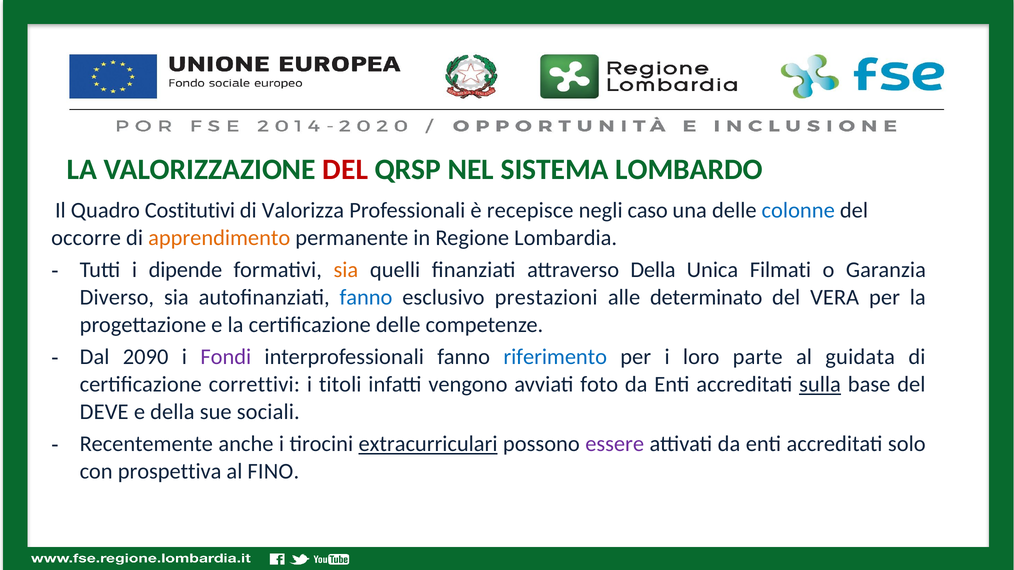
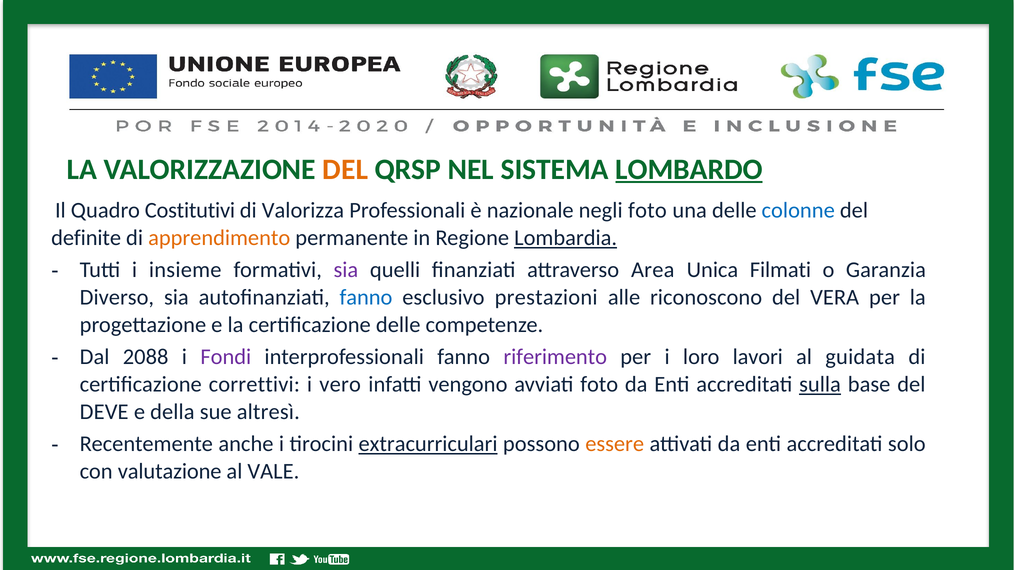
DEL at (345, 169) colour: red -> orange
LOMBARDO underline: none -> present
recepisce: recepisce -> nazionale
negli caso: caso -> foto
occorre: occorre -> definite
Lombardia underline: none -> present
dipende: dipende -> insieme
sia at (346, 270) colour: orange -> purple
attraverso Della: Della -> Area
determinato: determinato -> riconoscono
2090: 2090 -> 2088
riferimento colour: blue -> purple
parte: parte -> lavori
titoli: titoli -> vero
sociali: sociali -> altresì
essere colour: purple -> orange
prospettiva: prospettiva -> valutazione
FINO: FINO -> VALE
